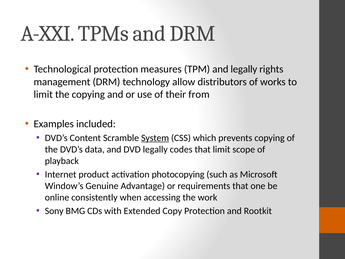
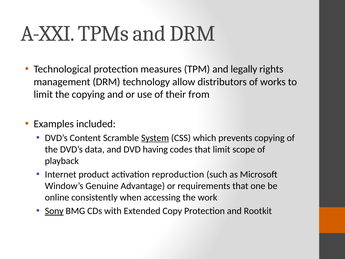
DVD legally: legally -> having
photocopying: photocopying -> reproduction
Sony underline: none -> present
